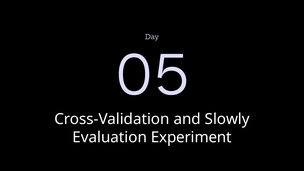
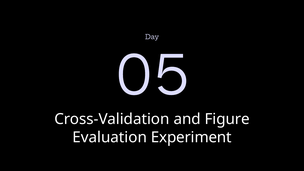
Slowly: Slowly -> Figure
